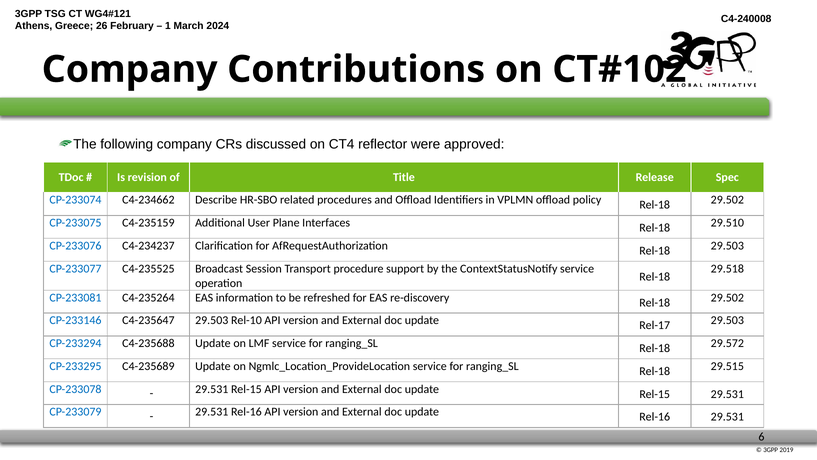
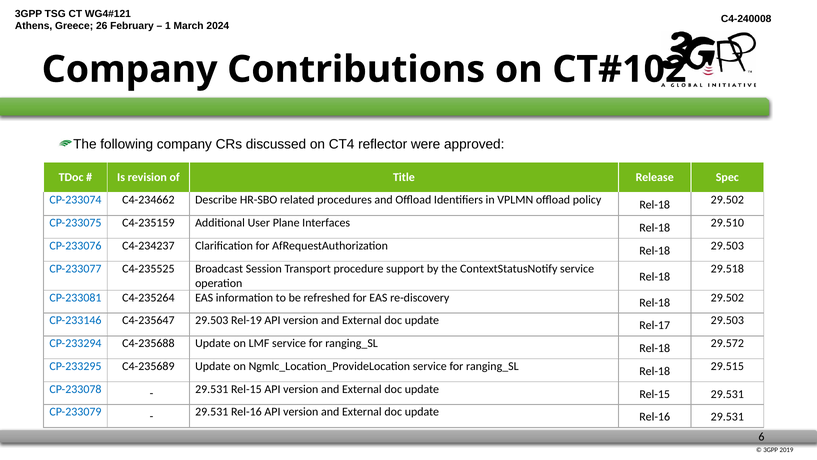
Rel-10: Rel-10 -> Rel-19
